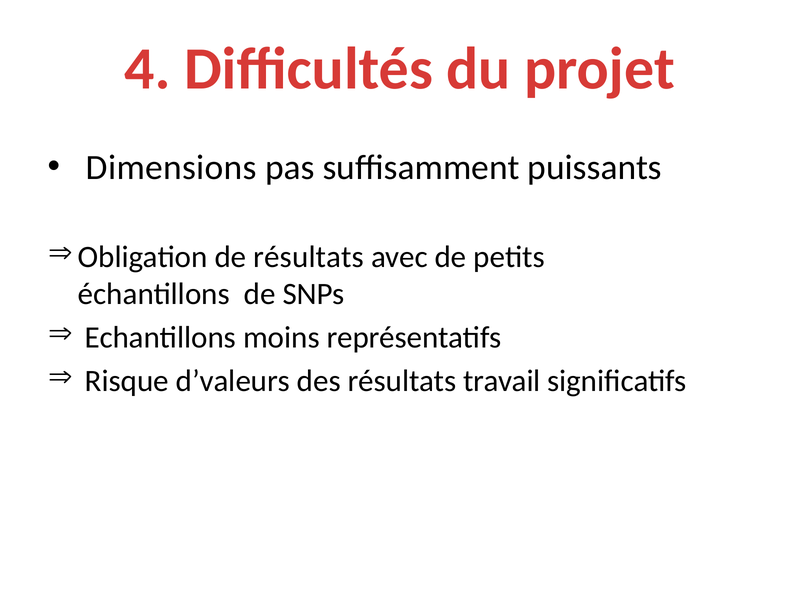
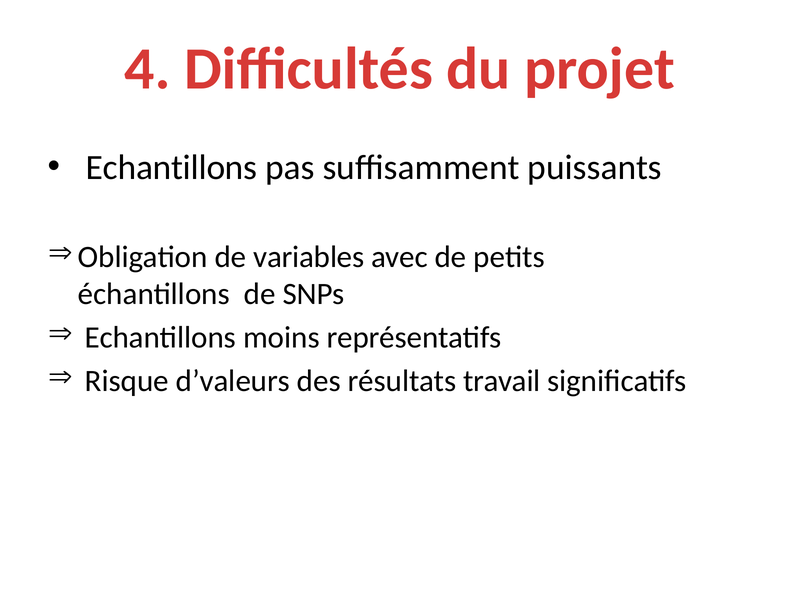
Dimensions at (171, 168): Dimensions -> Echantillons
de résultats: résultats -> variables
